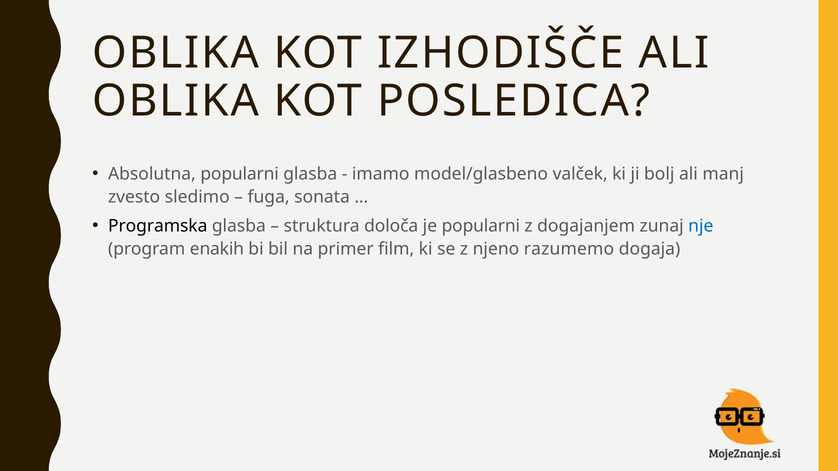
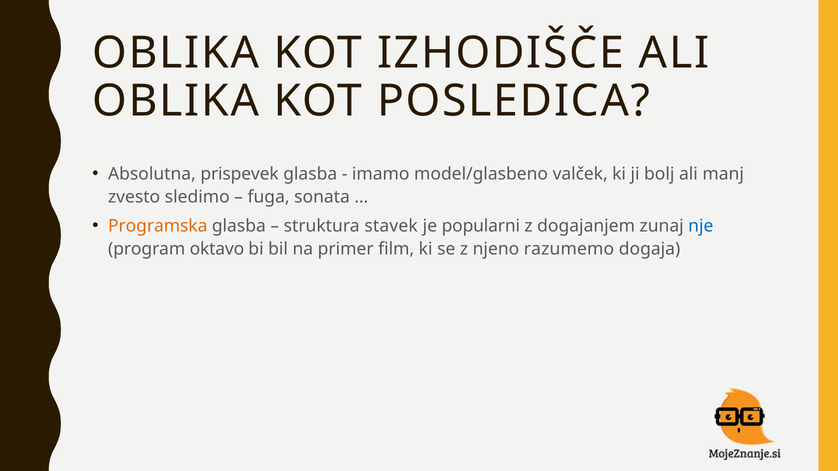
Absolutna popularni: popularni -> prispevek
Programska colour: black -> orange
določa: določa -> stavek
enakih: enakih -> oktavo
